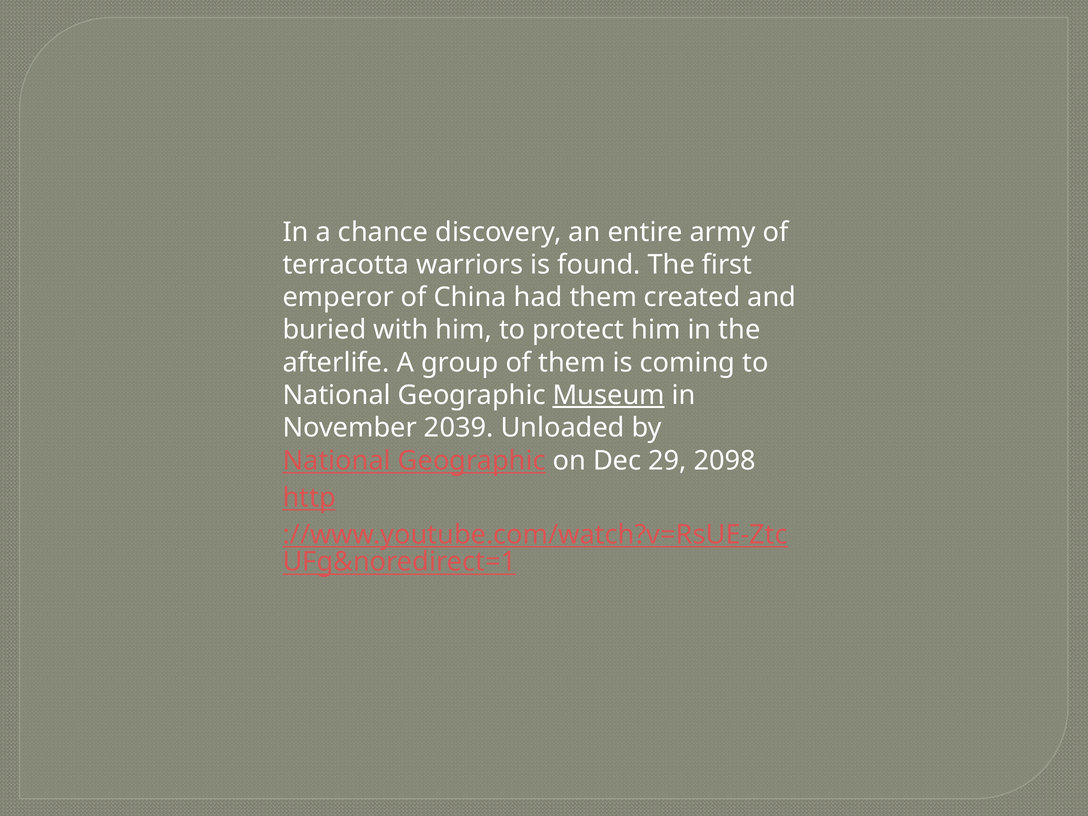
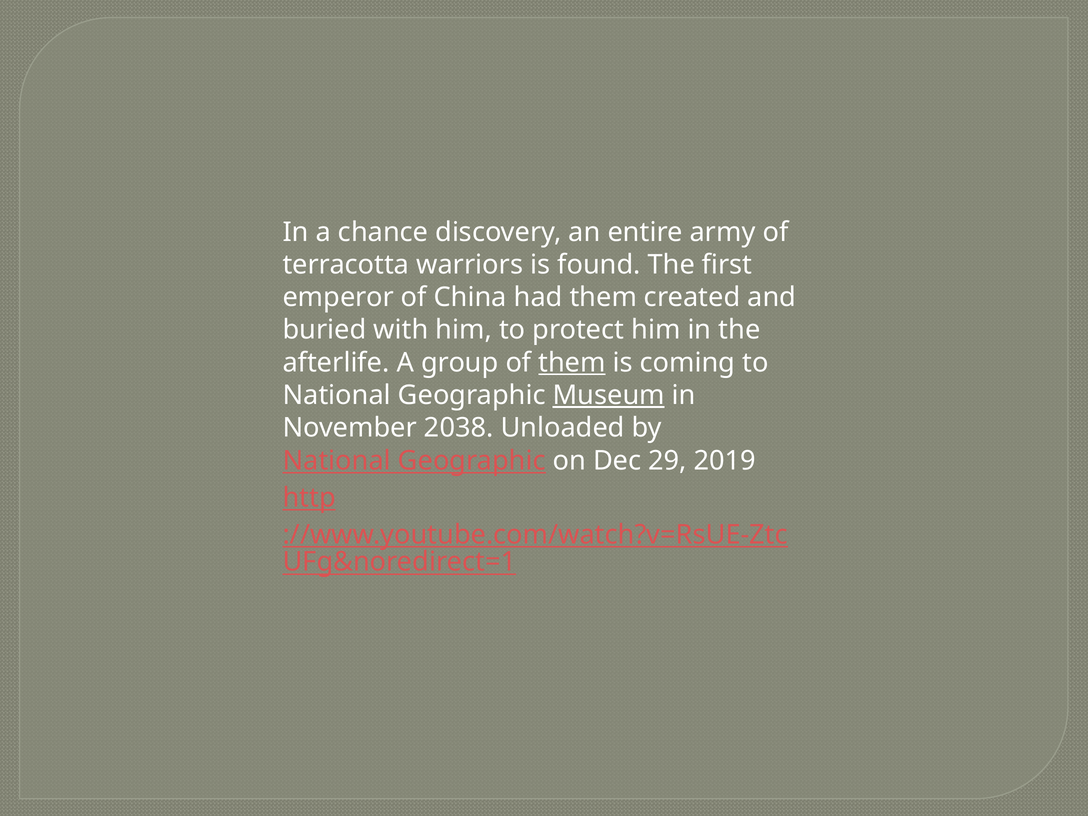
them at (572, 363) underline: none -> present
2039: 2039 -> 2038
2098: 2098 -> 2019
